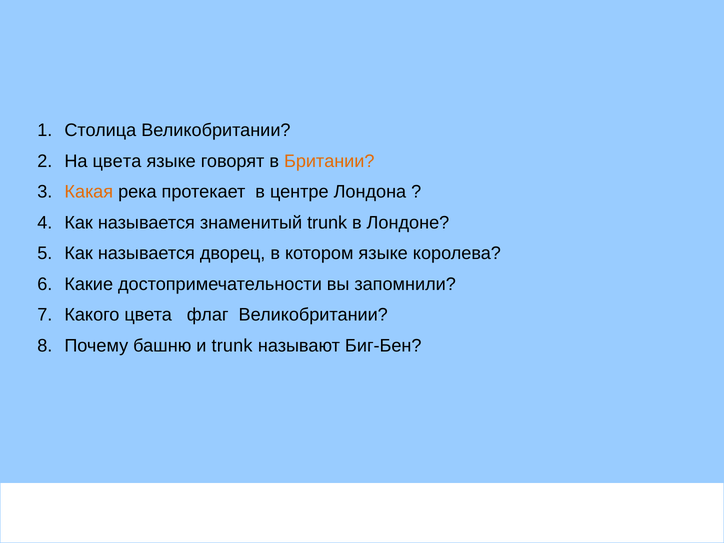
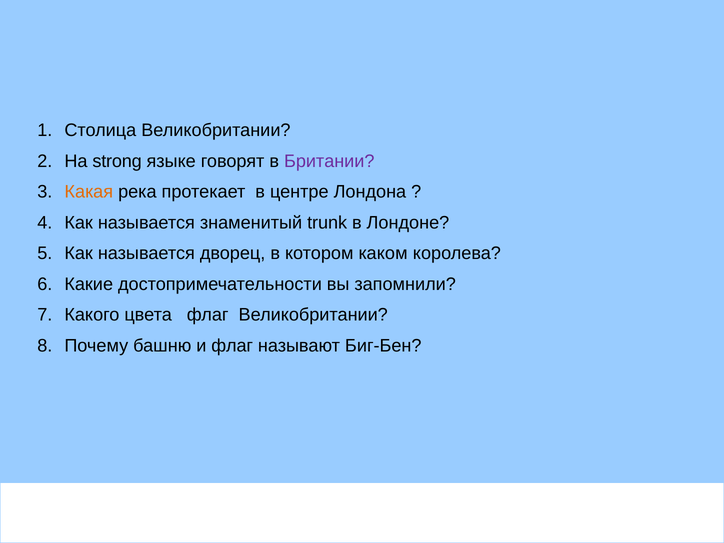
На цвета: цвета -> strong
Британии colour: orange -> purple
котором языке: языке -> каком
и trunk: trunk -> флаг
